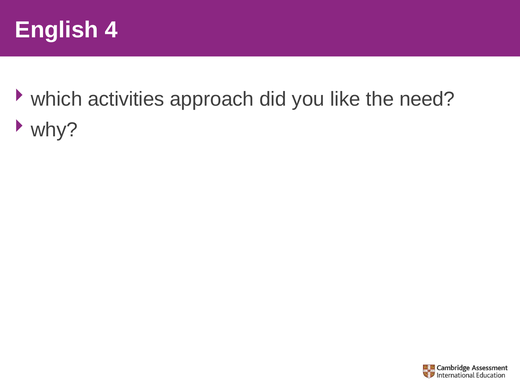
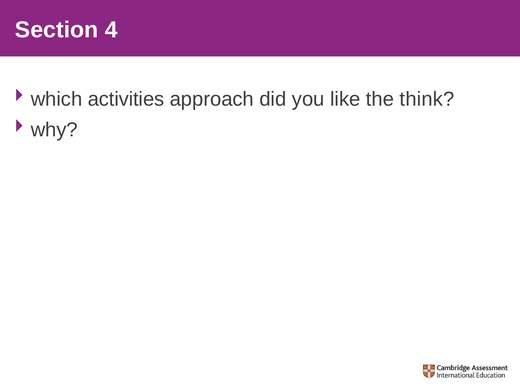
English: English -> Section
need: need -> think
